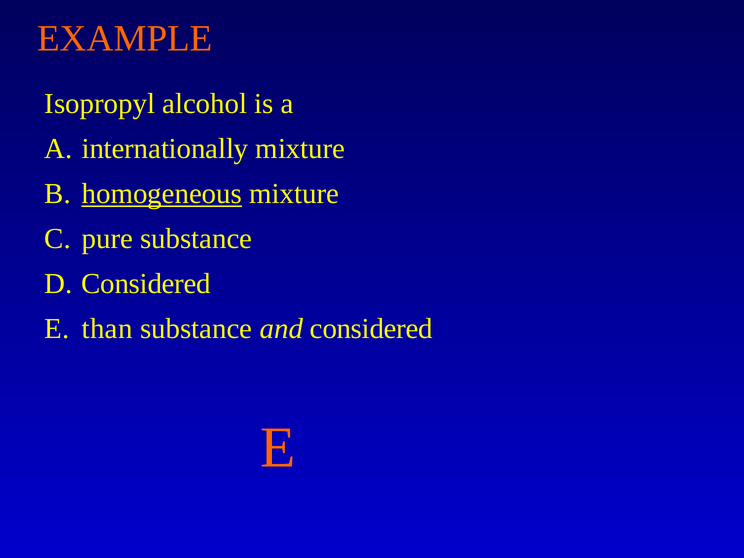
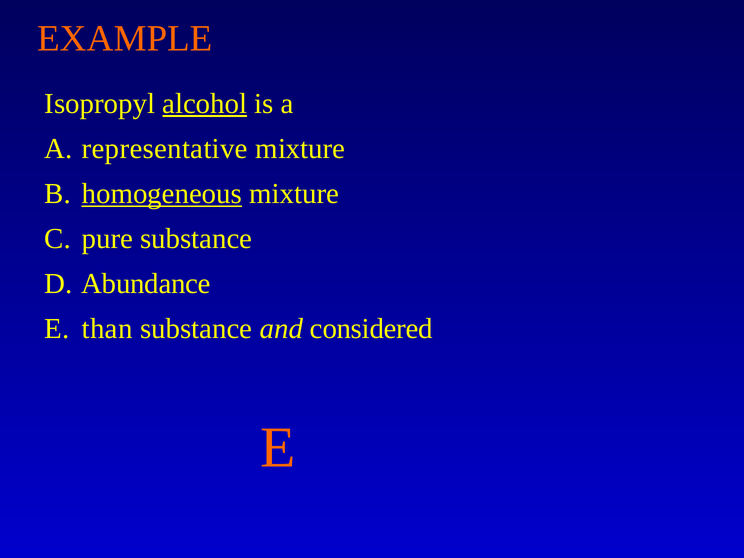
alcohol underline: none -> present
internationally: internationally -> representative
Considered at (146, 284): Considered -> Abundance
